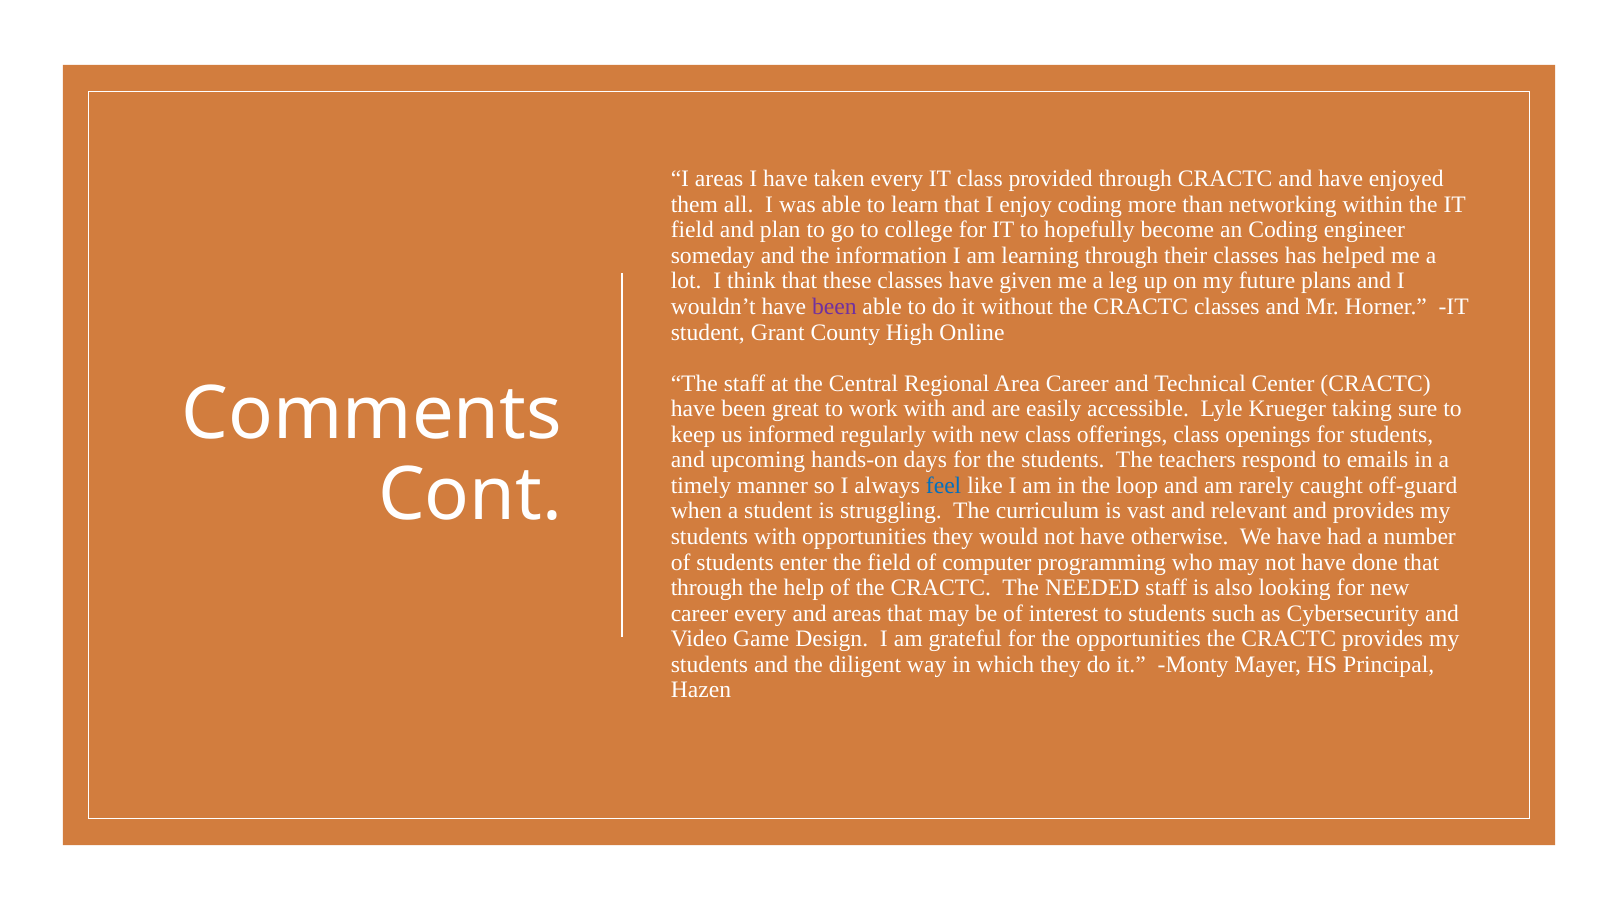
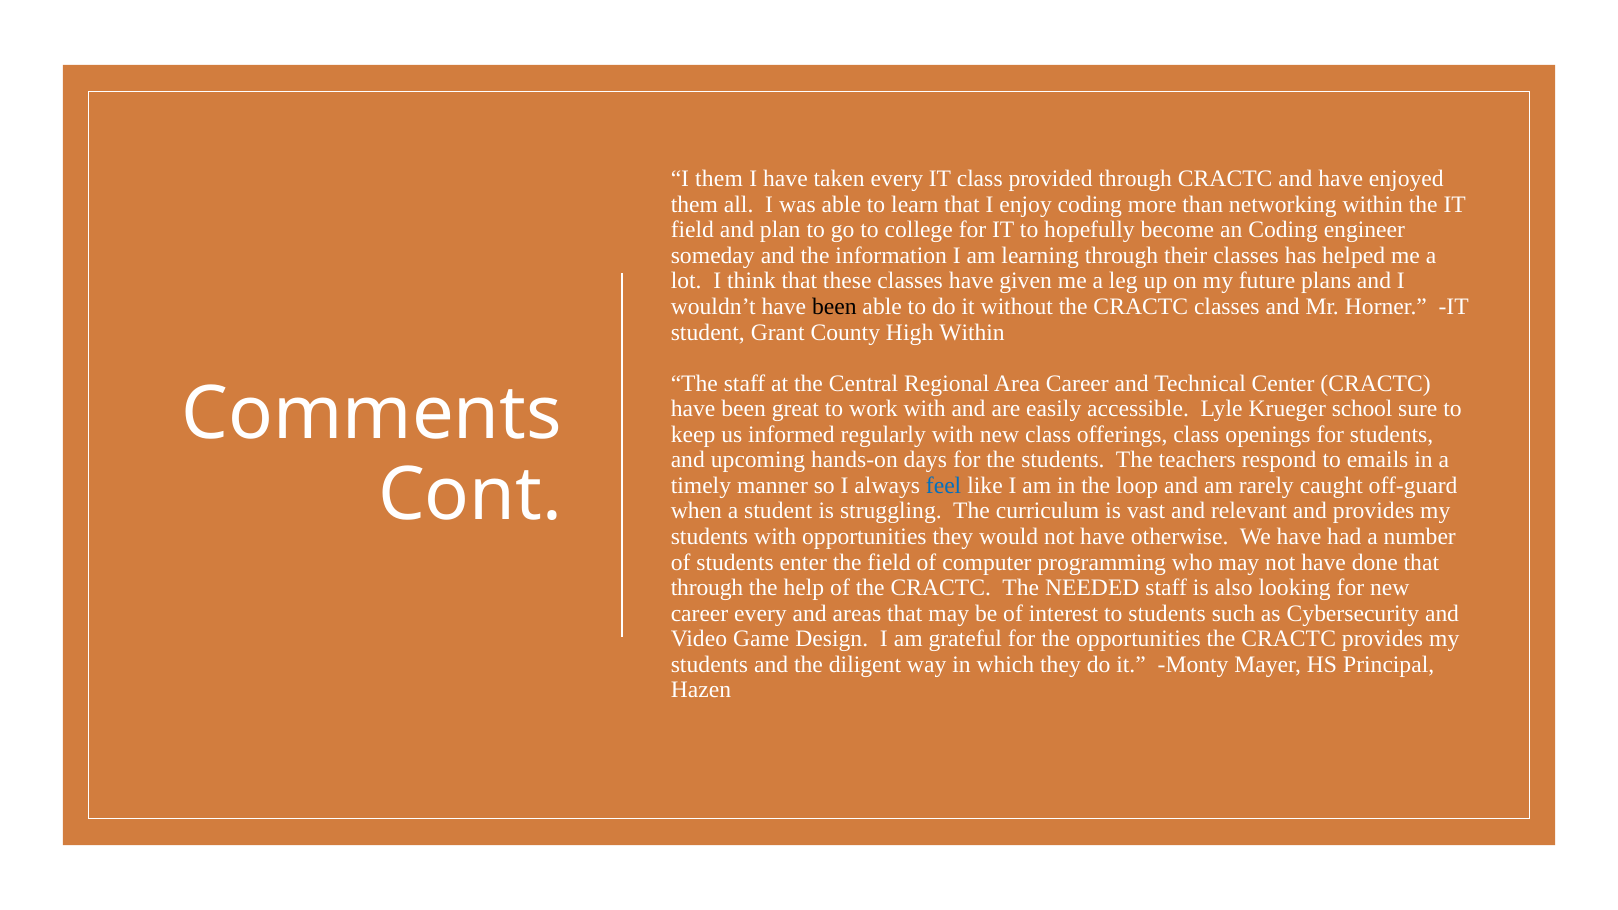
I areas: areas -> them
been at (834, 307) colour: purple -> black
High Online: Online -> Within
taking: taking -> school
